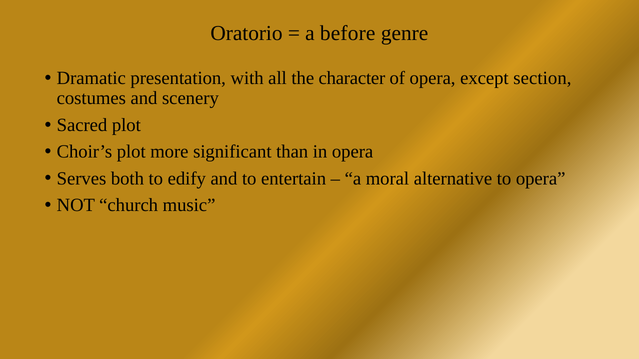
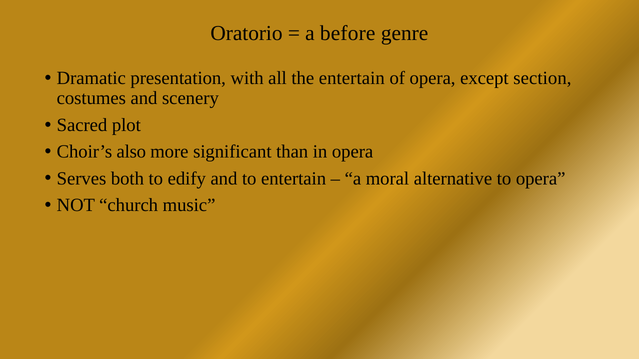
the character: character -> entertain
Choir’s plot: plot -> also
